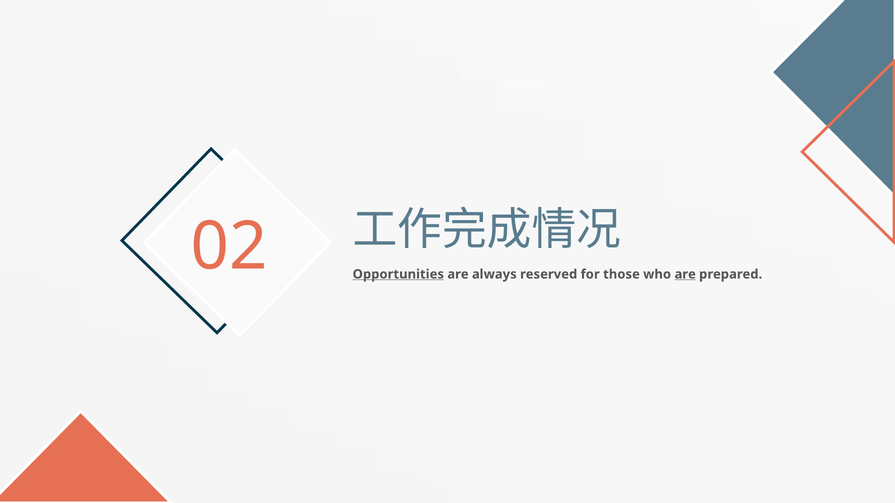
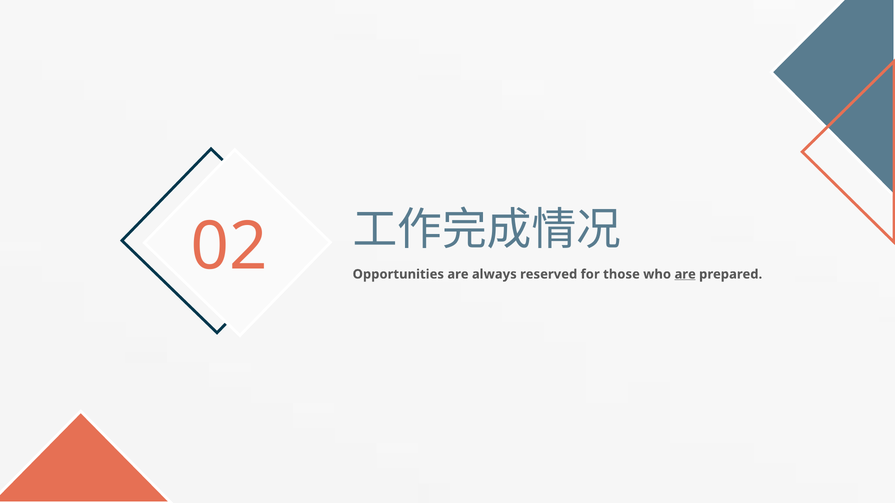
Opportunities underline: present -> none
